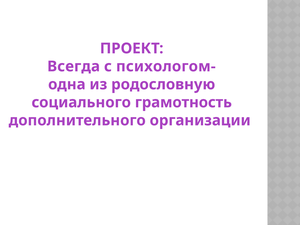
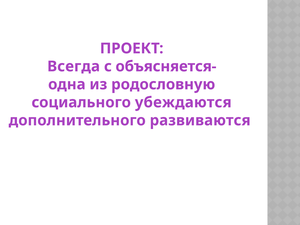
психологом-: психологом- -> объясняется-
грамотность: грамотность -> убеждаются
организации: организации -> развиваются
